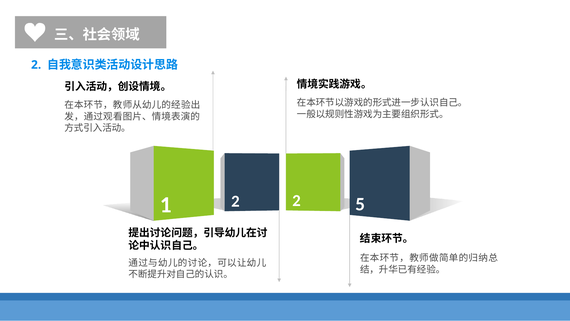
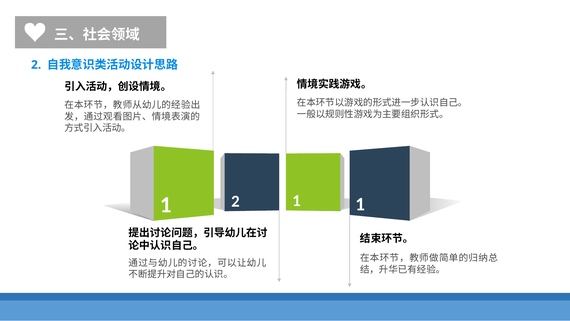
2 2: 2 -> 1
1 5: 5 -> 1
